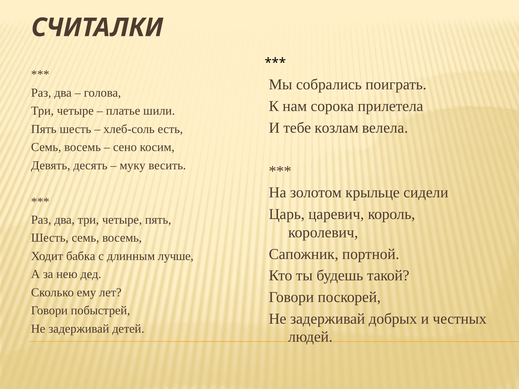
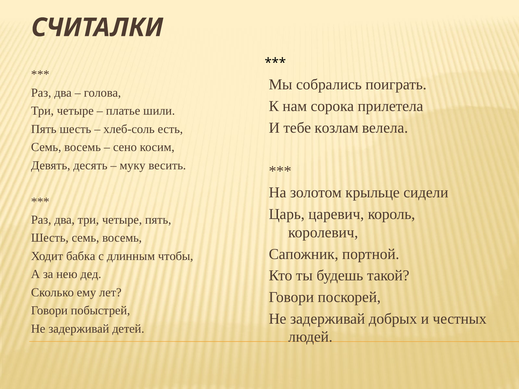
лучше: лучше -> чтобы
